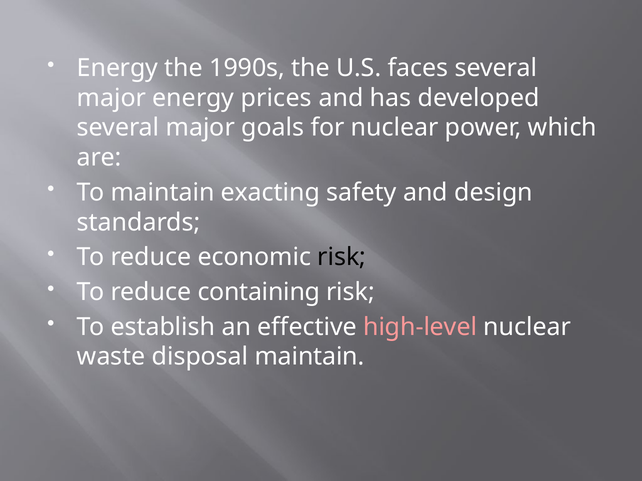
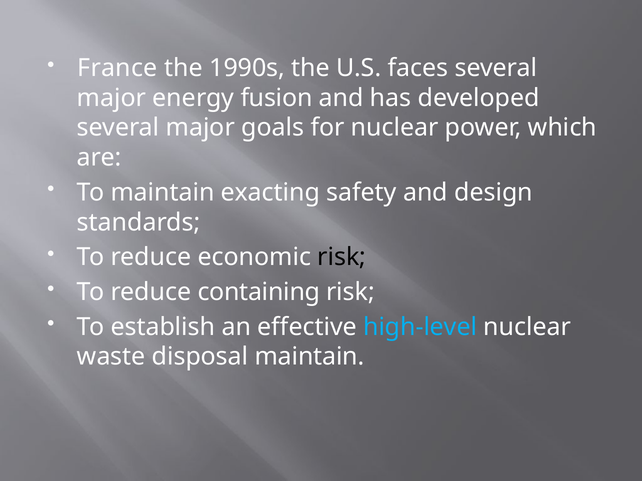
Energy at (118, 68): Energy -> France
prices: prices -> fusion
high-level colour: pink -> light blue
